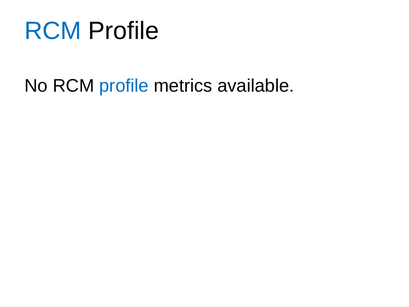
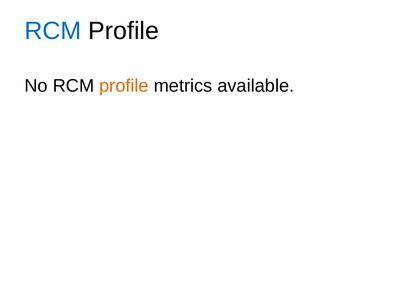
profile at (124, 86) colour: blue -> orange
